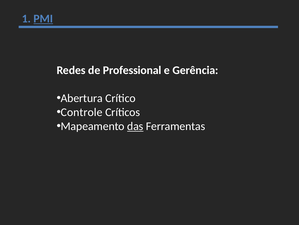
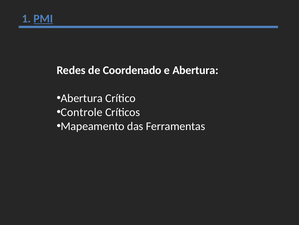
Professional: Professional -> Coordenado
e Gerência: Gerência -> Abertura
das underline: present -> none
